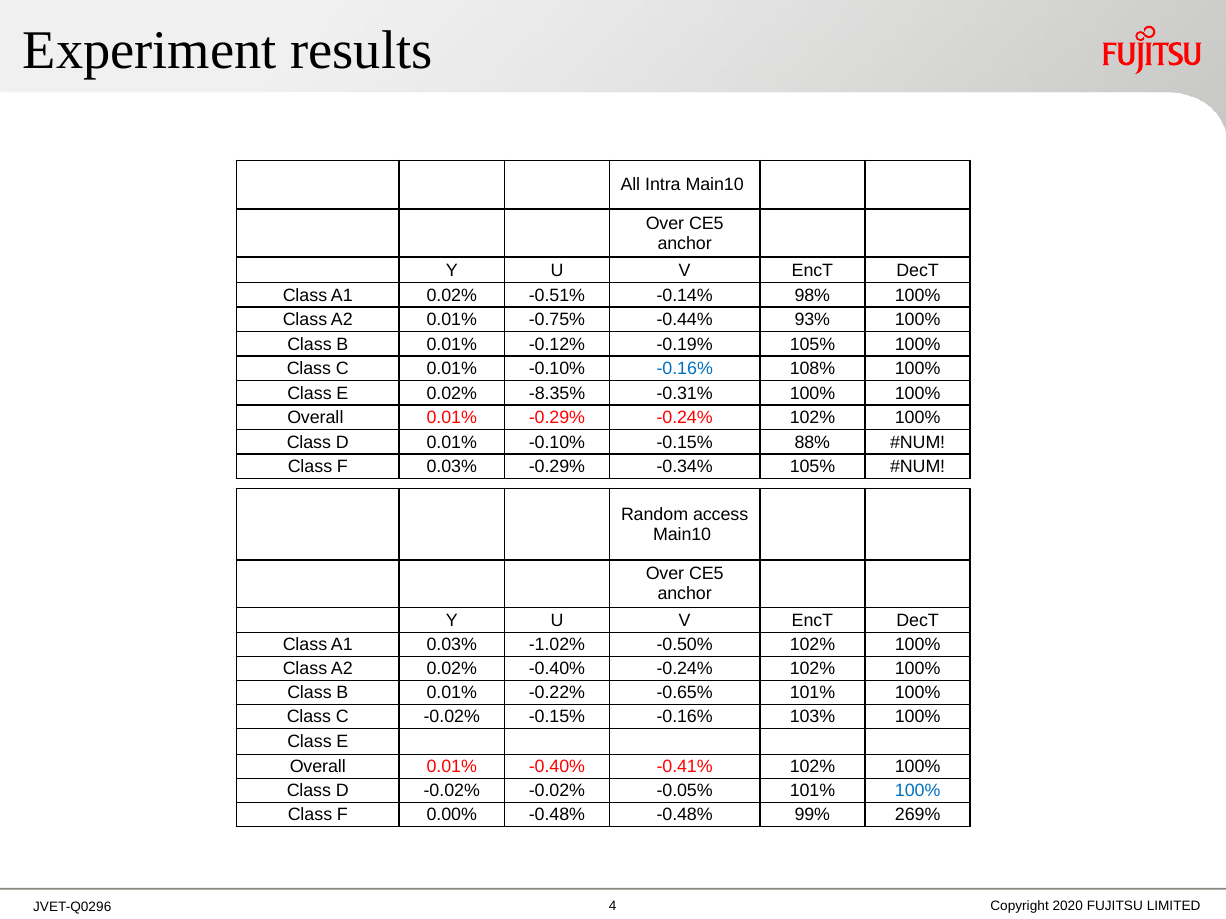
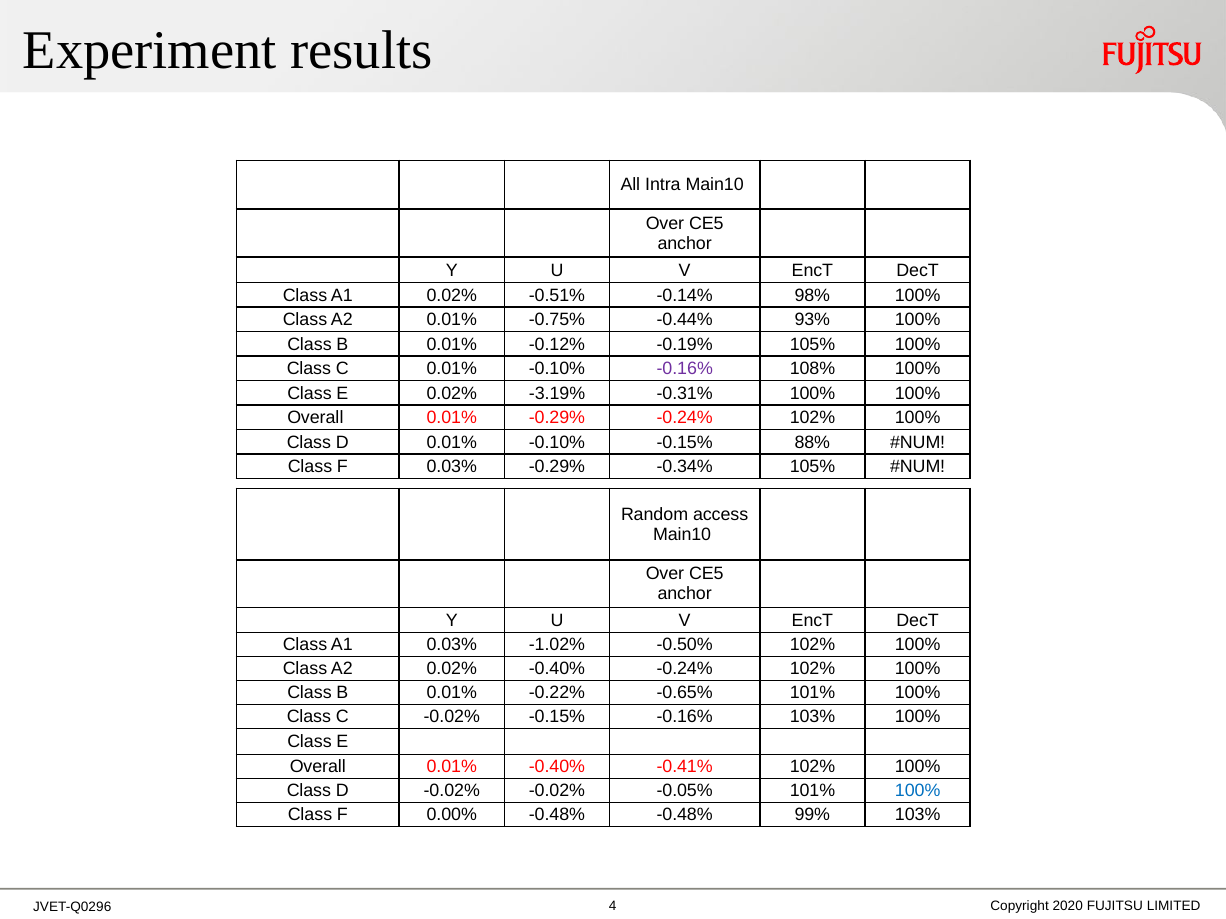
-0.16% at (685, 369) colour: blue -> purple
-8.35%: -8.35% -> -3.19%
99% 269%: 269% -> 103%
